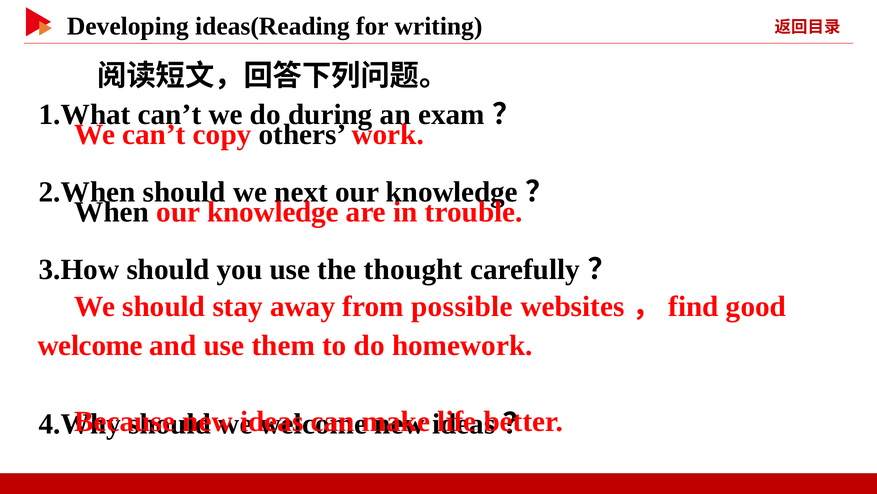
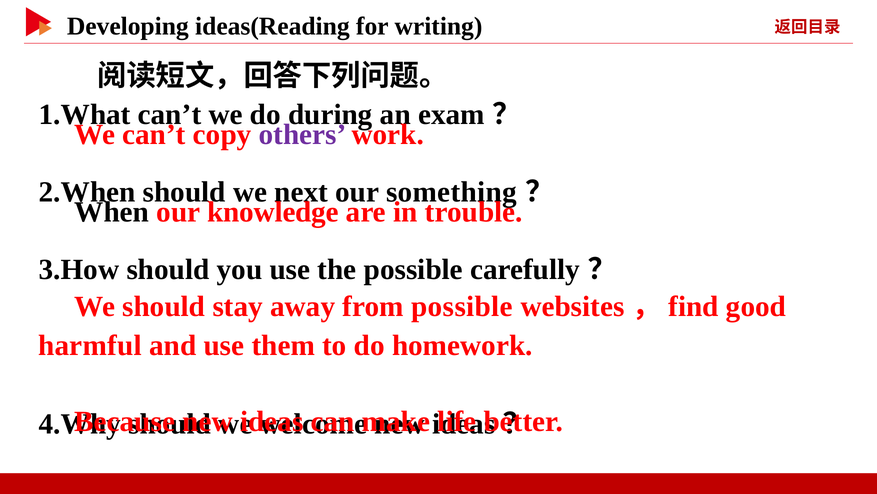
others colour: black -> purple
knowledge at (452, 192): knowledge -> something
the thought: thought -> possible
welcome at (90, 345): welcome -> harmful
